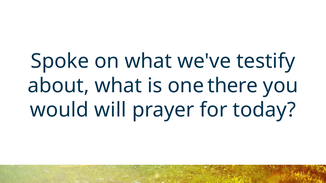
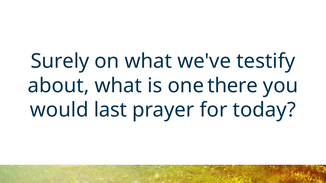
Spoke: Spoke -> Surely
will: will -> last
